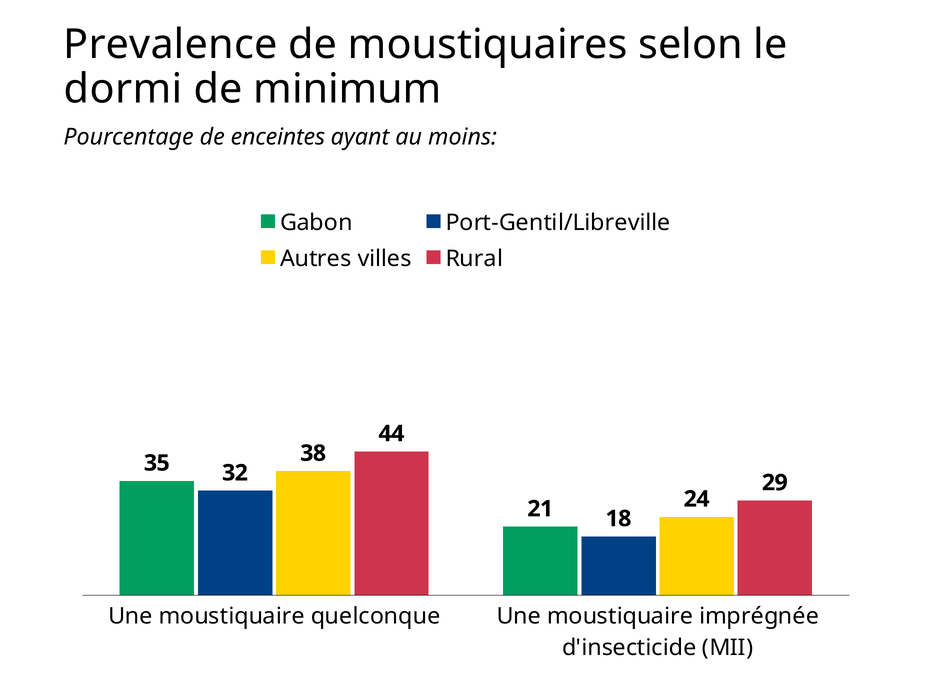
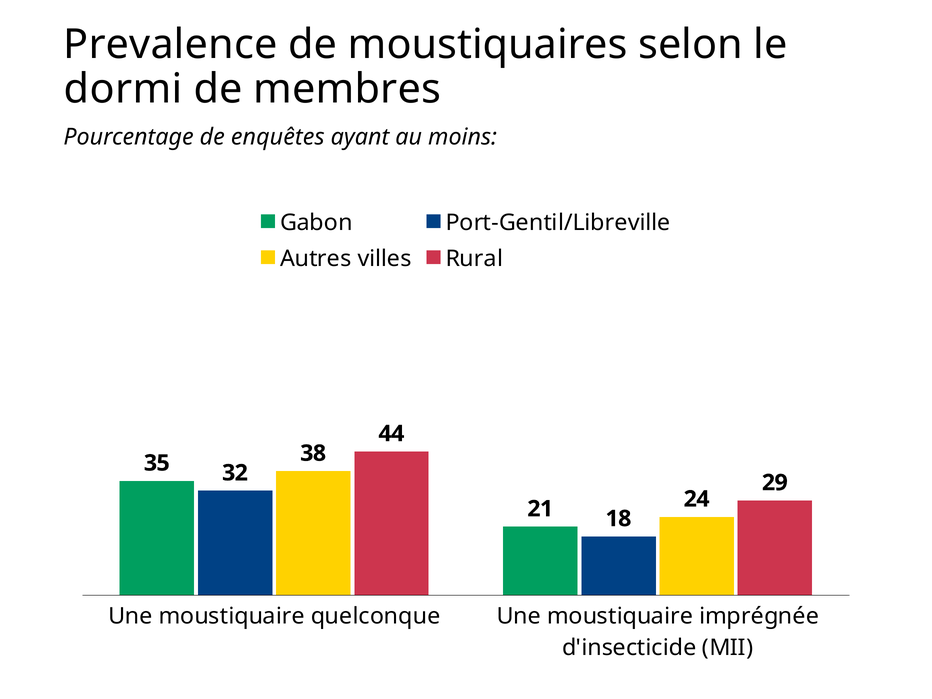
minimum: minimum -> membres
enceintes: enceintes -> enquêtes
